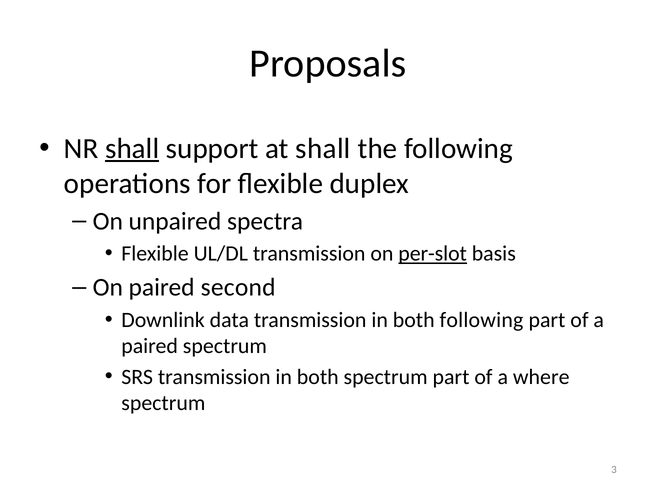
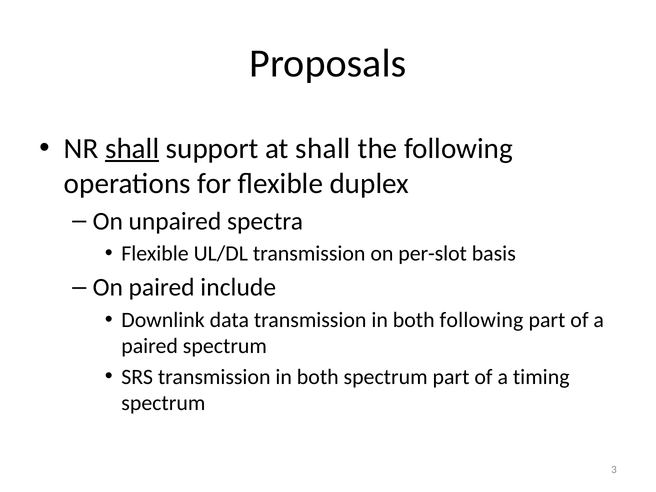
per-slot underline: present -> none
second: second -> include
where: where -> timing
